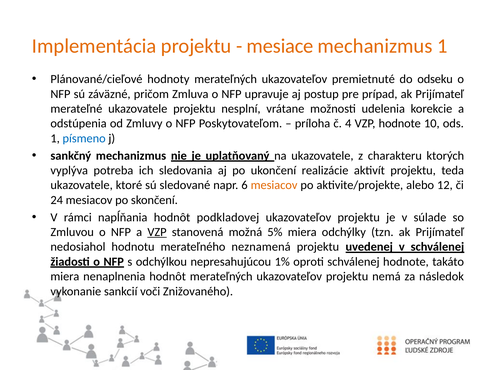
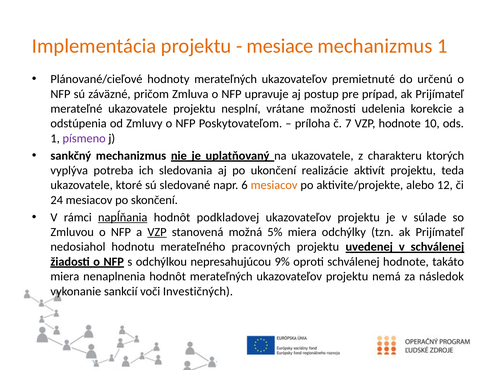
odseku: odseku -> určenú
4: 4 -> 7
písmeno colour: blue -> purple
napĺňania underline: none -> present
neznamená: neznamená -> pracovných
1%: 1% -> 9%
Znižovaného: Znižovaného -> Investičných
